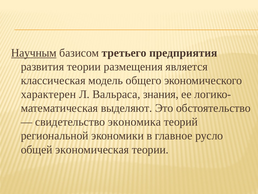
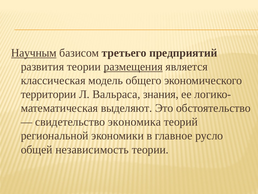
предприятия: предприятия -> предприятий
размещения underline: none -> present
характерен: характерен -> территории
экономическая: экономическая -> независимость
